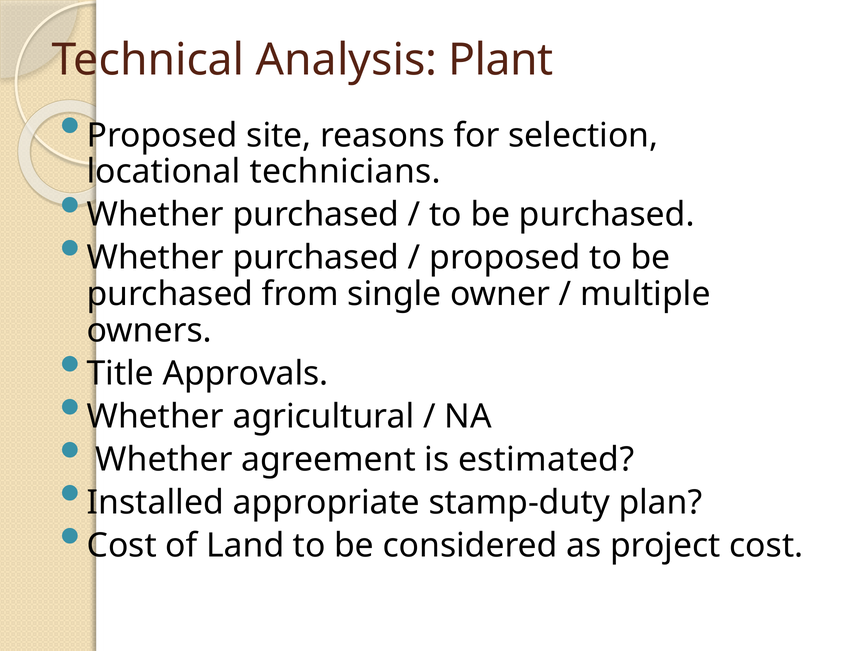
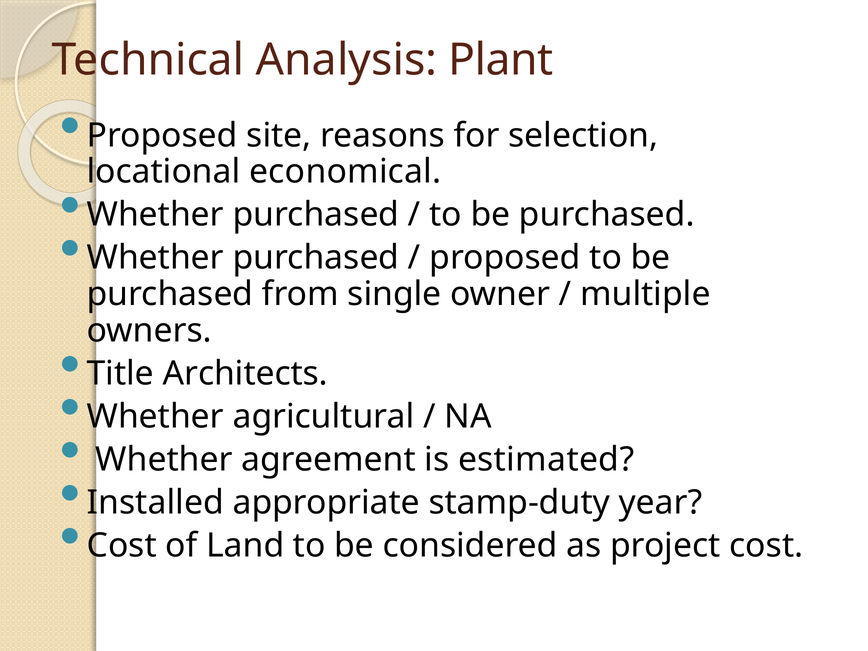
technicians: technicians -> economical
Approvals: Approvals -> Architects
plan: plan -> year
